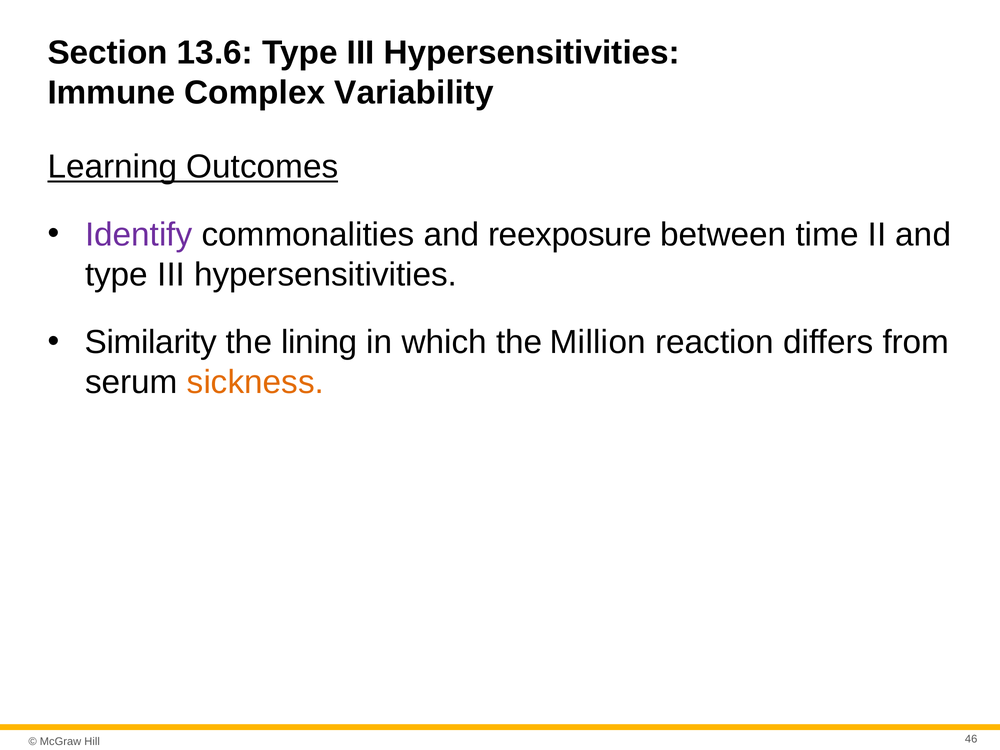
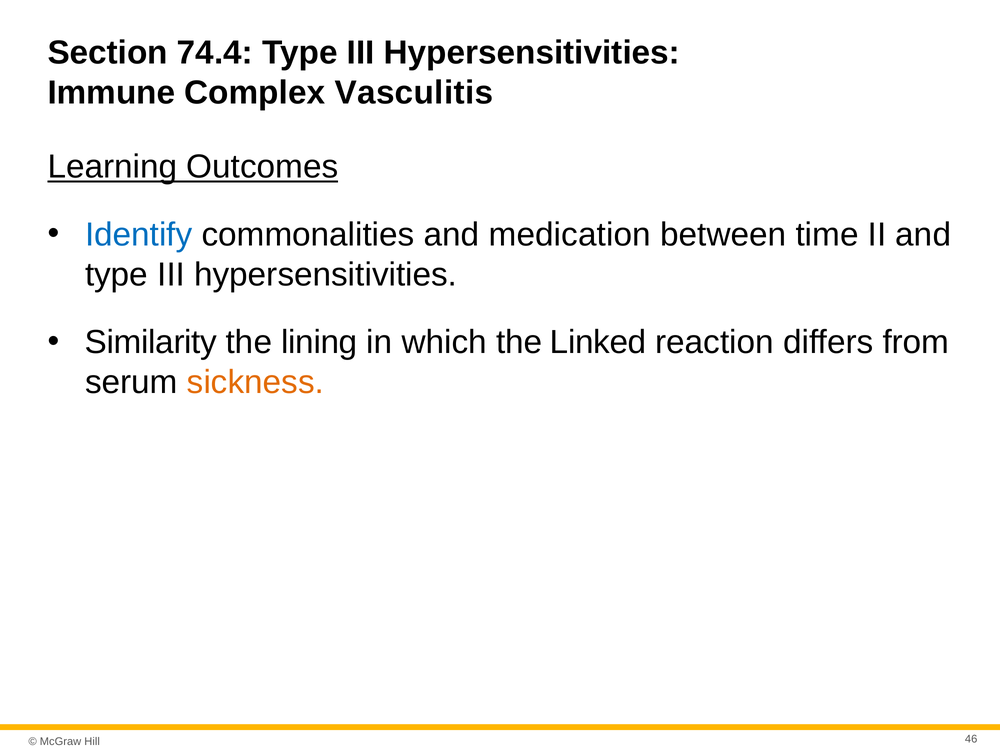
13.6: 13.6 -> 74.4
Variability: Variability -> Vasculitis
Identify colour: purple -> blue
reexposure: reexposure -> medication
Million: Million -> Linked
